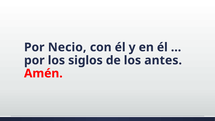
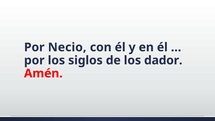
antes: antes -> dador
